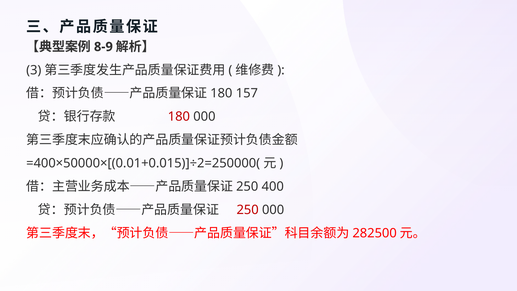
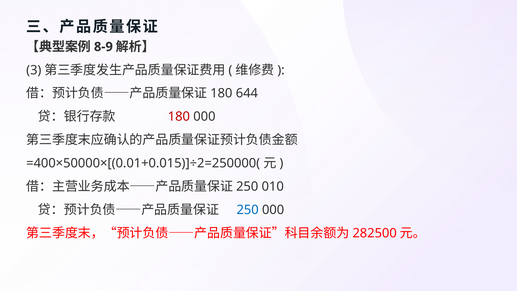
157: 157 -> 644
400: 400 -> 010
250 at (248, 210) colour: red -> blue
